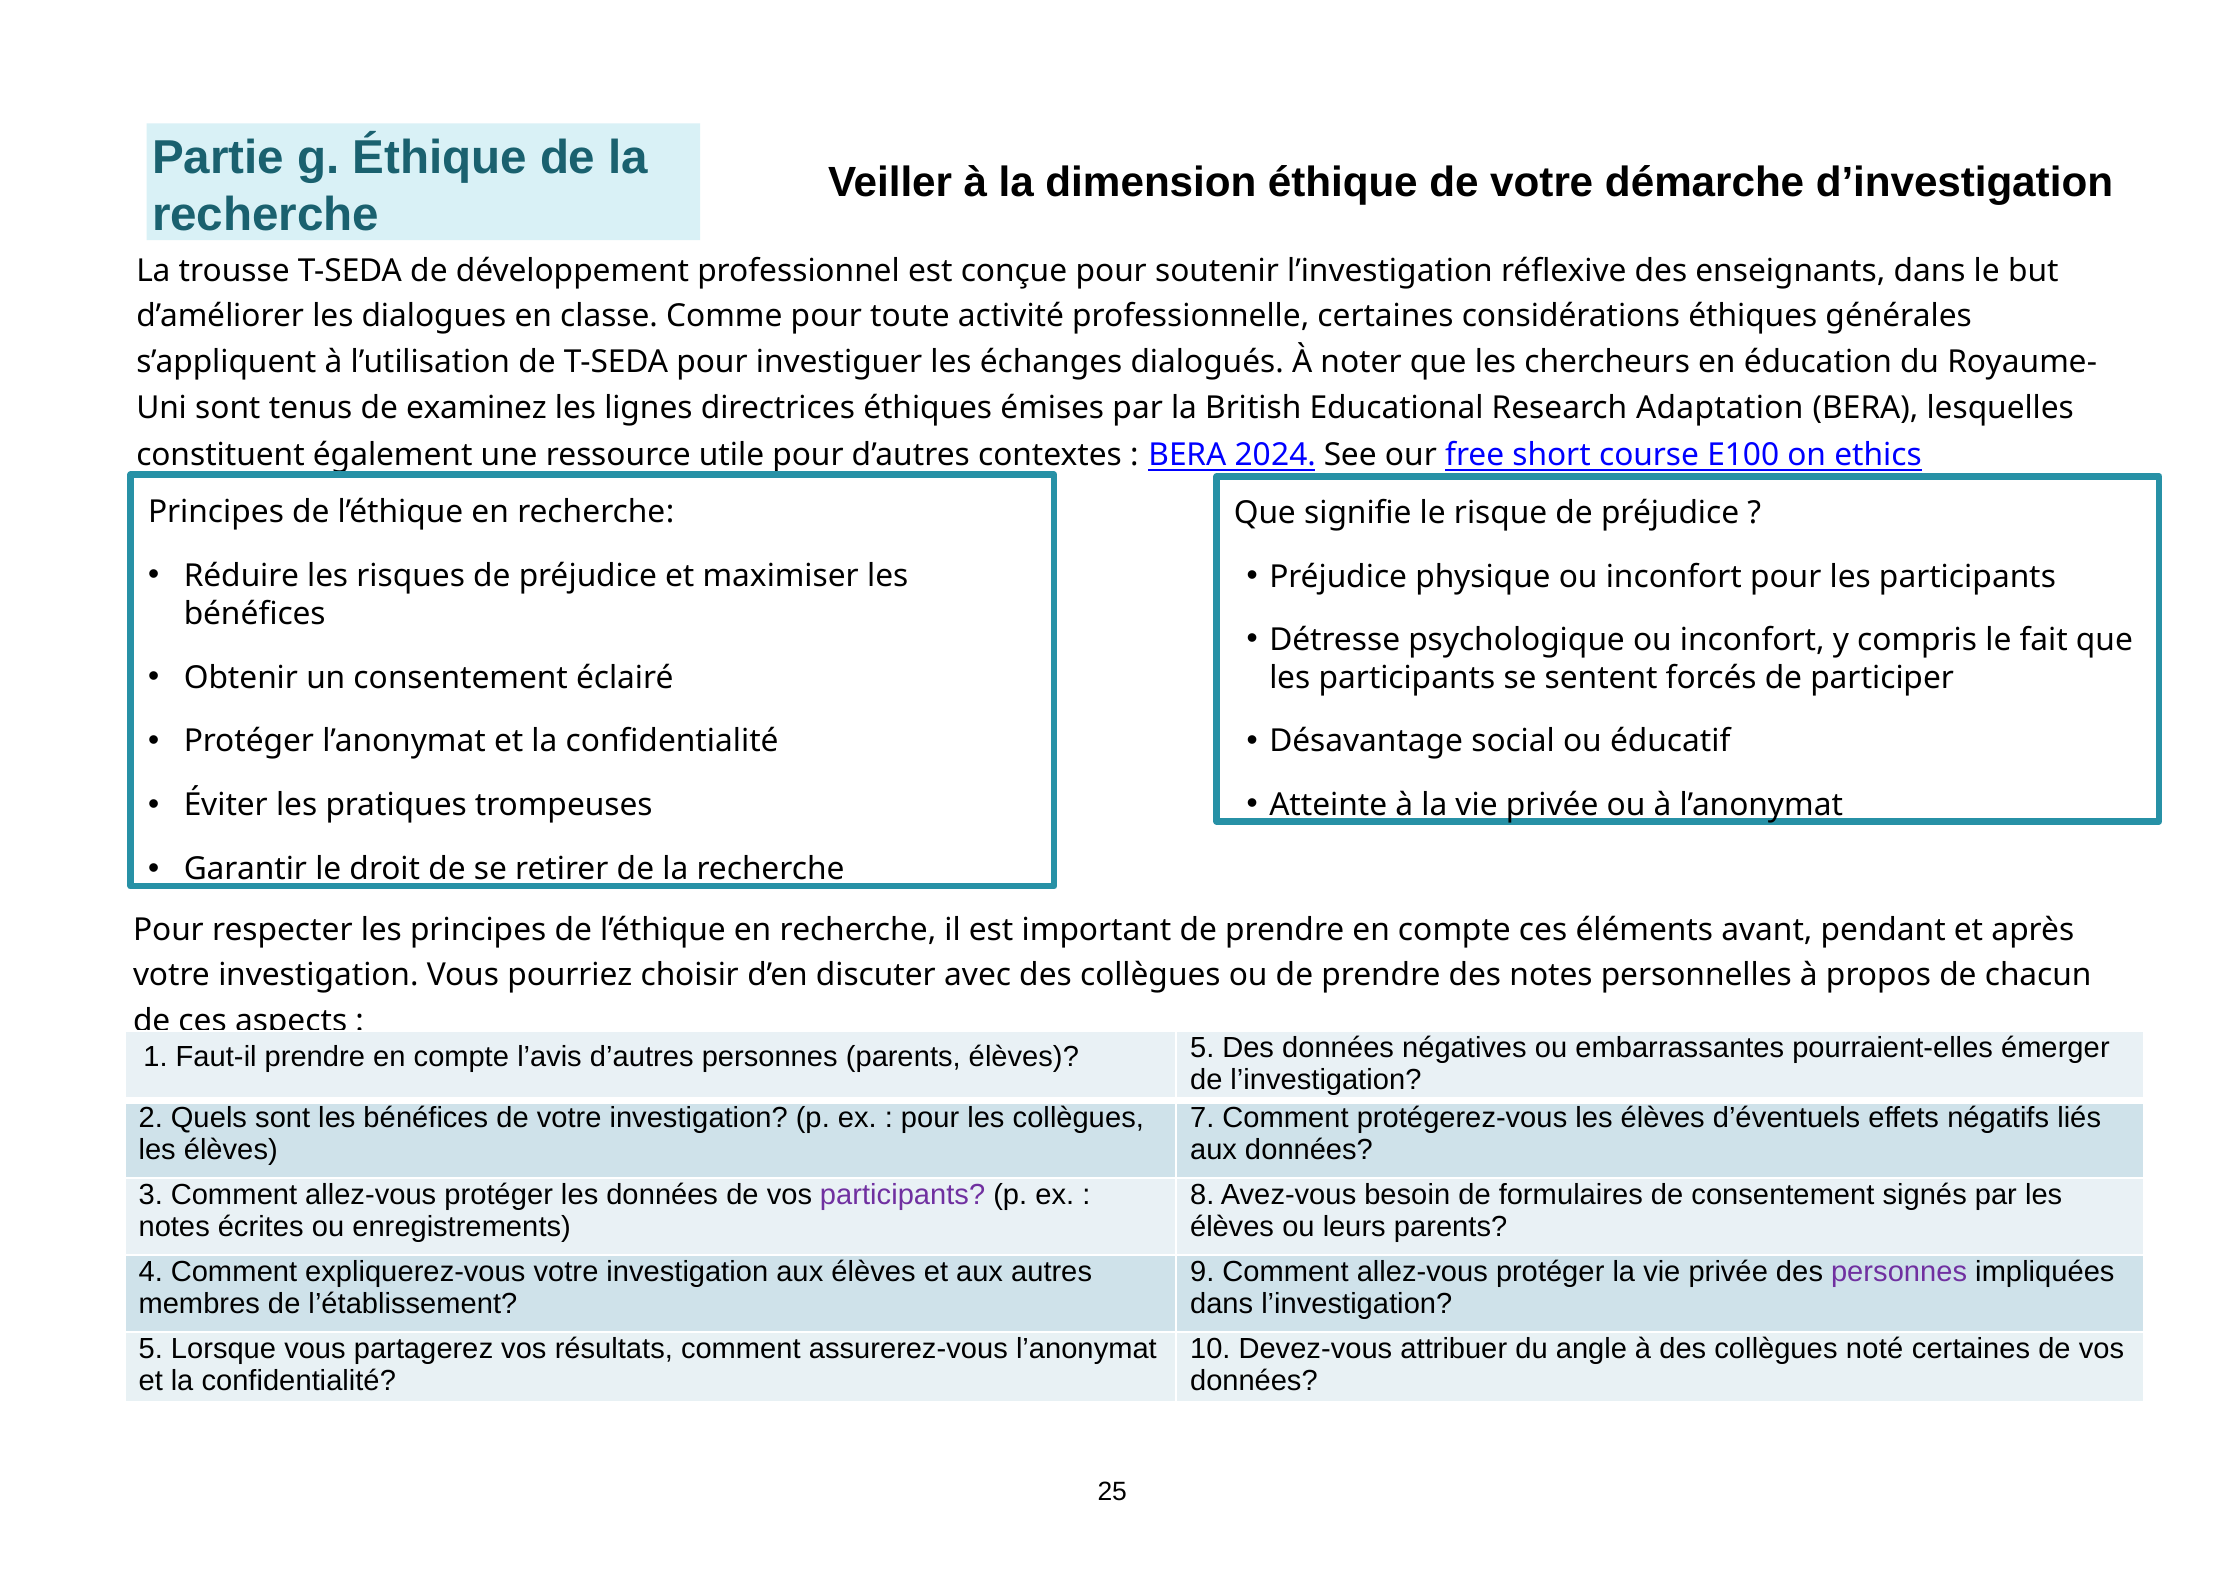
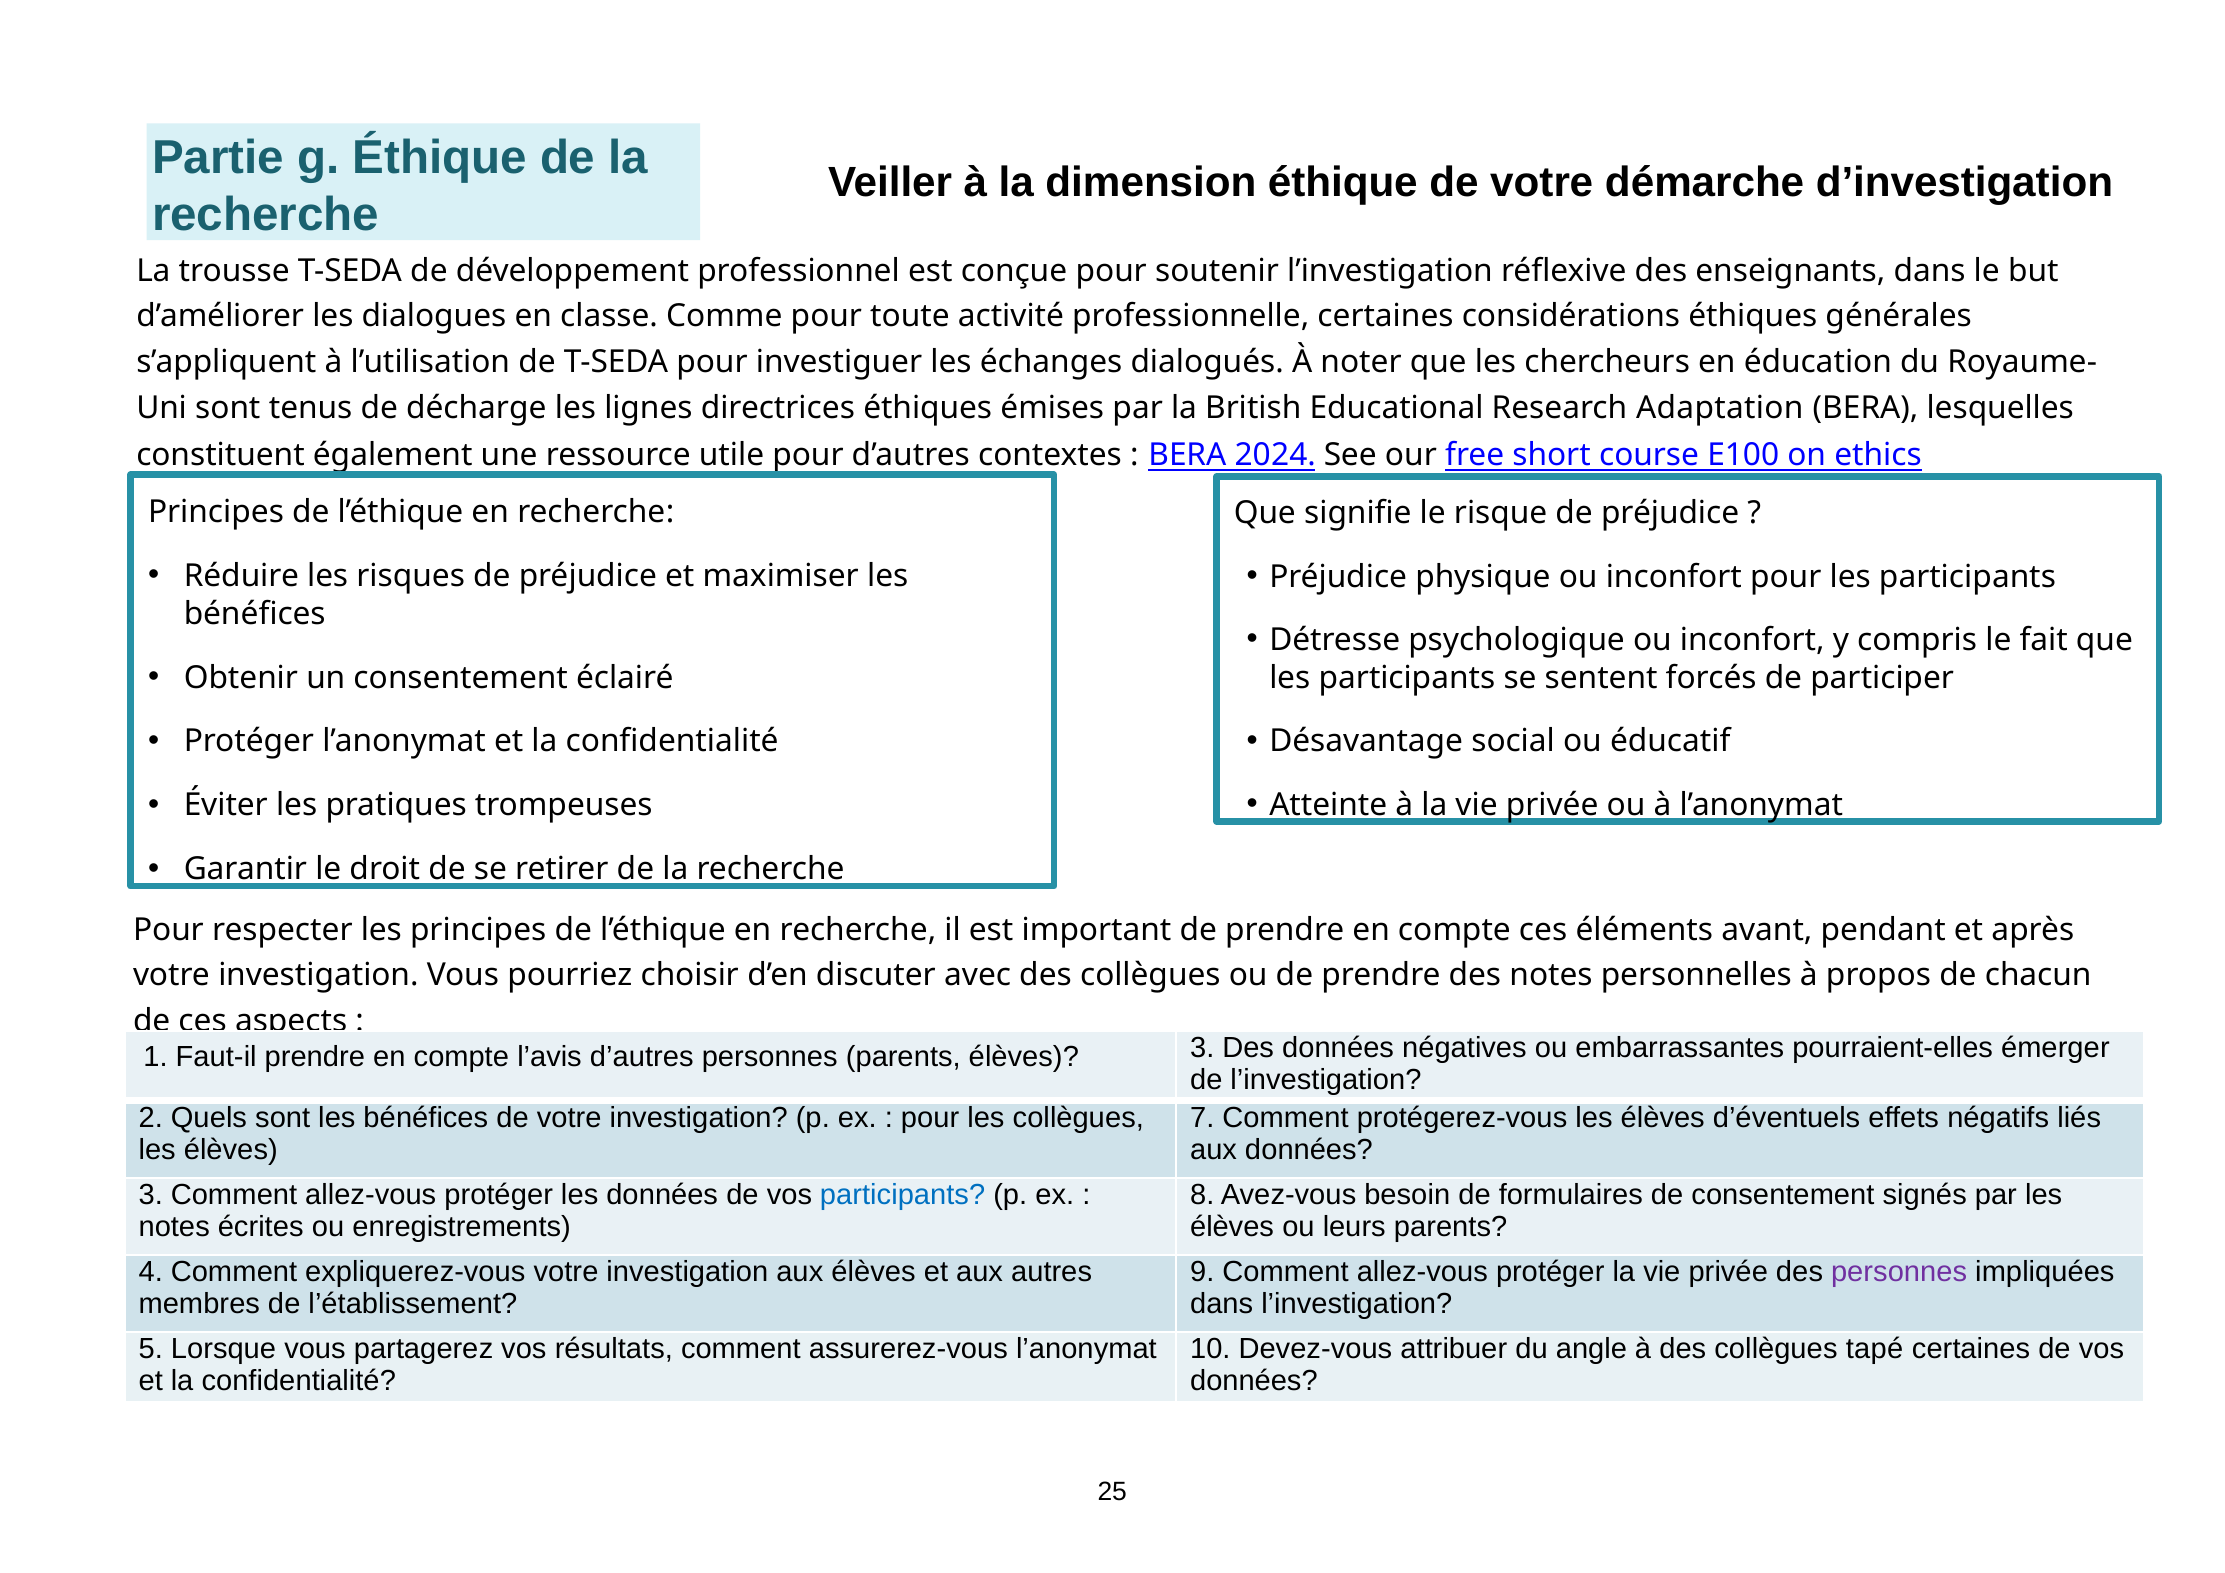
examinez: examinez -> décharge
élèves 5: 5 -> 3
participants at (903, 1195) colour: purple -> blue
noté: noté -> tapé
